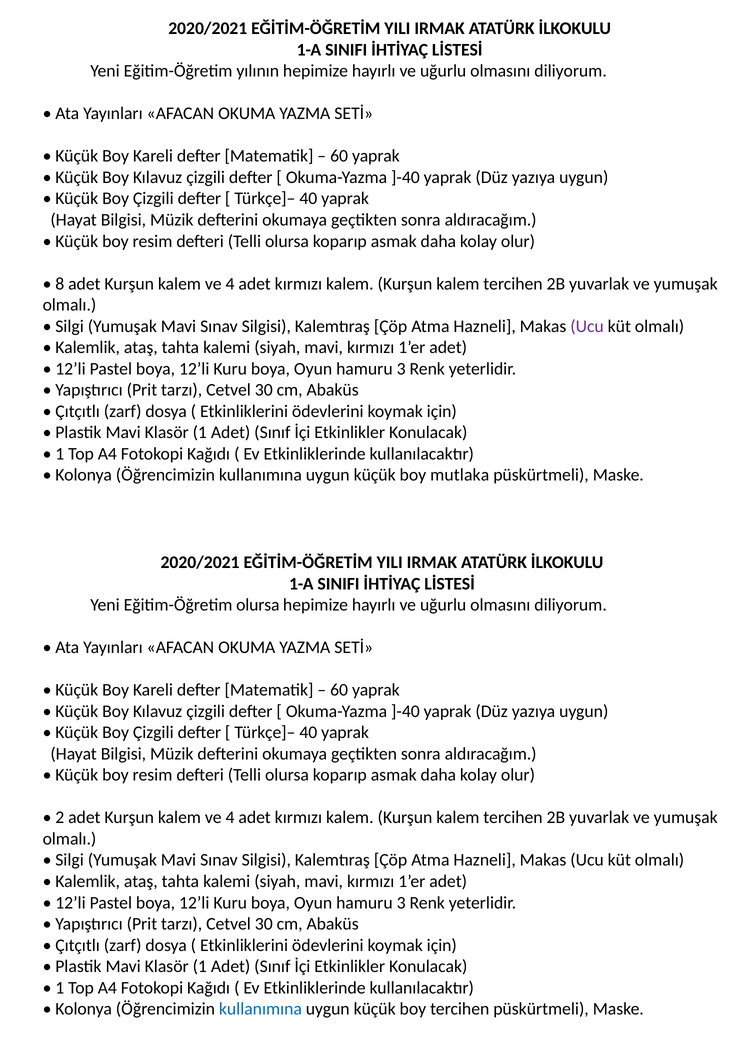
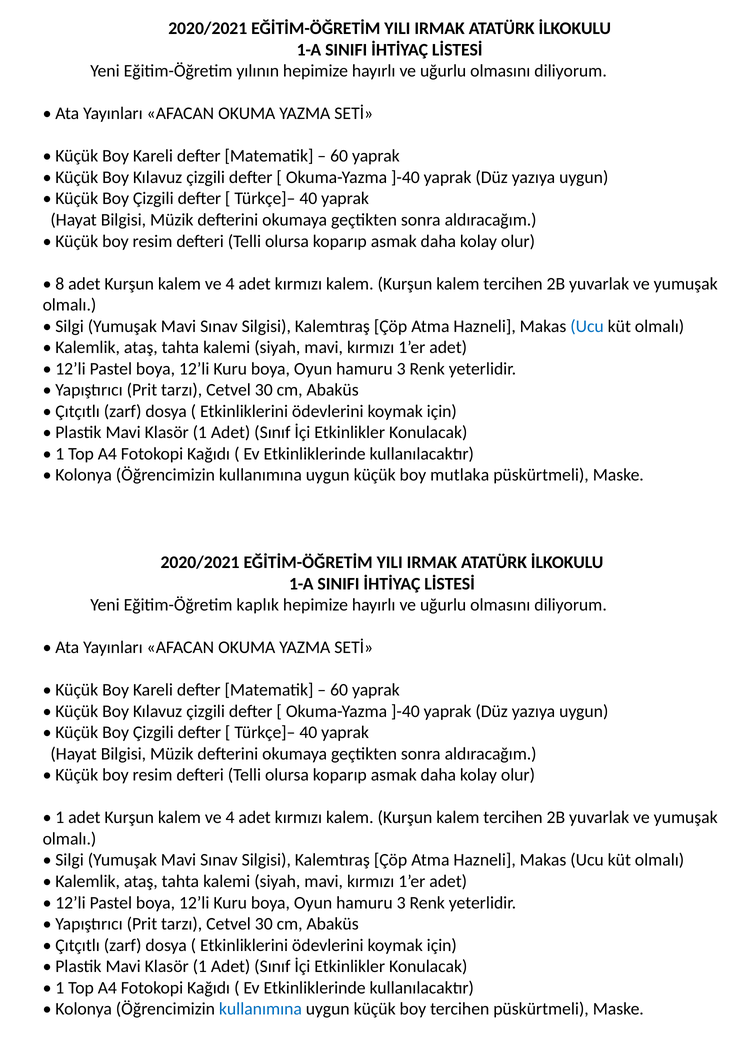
Ucu at (587, 326) colour: purple -> blue
Eğitim-Öğretim olursa: olursa -> kaplık
2 at (60, 817): 2 -> 1
